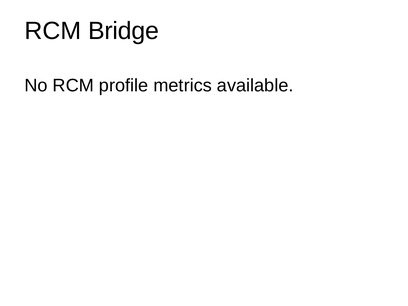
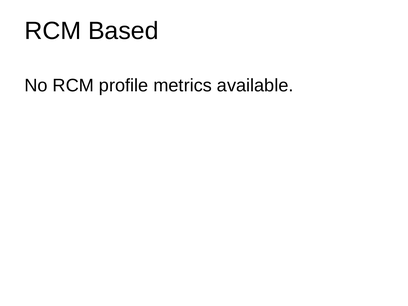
Bridge: Bridge -> Based
